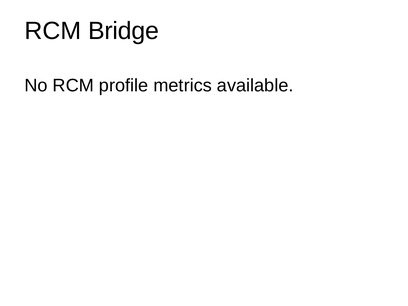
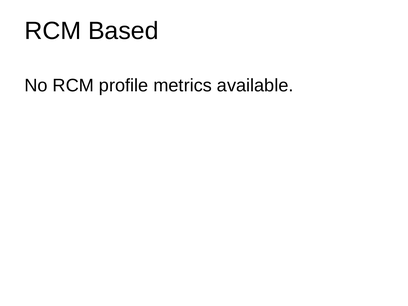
Bridge: Bridge -> Based
